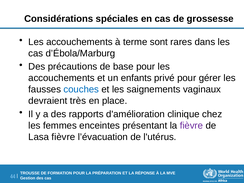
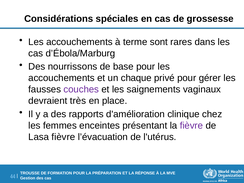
précautions: précautions -> nourrissons
enfants: enfants -> chaque
couches colour: blue -> purple
